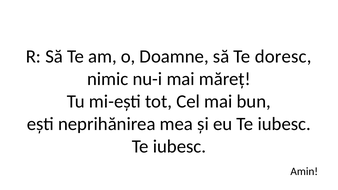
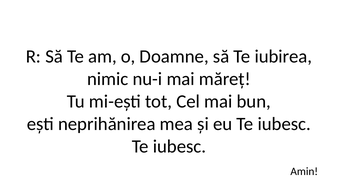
doresc: doresc -> iubirea
